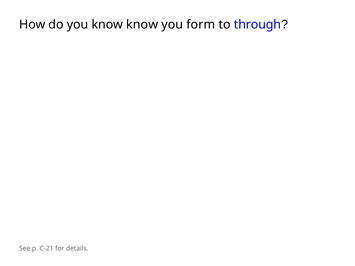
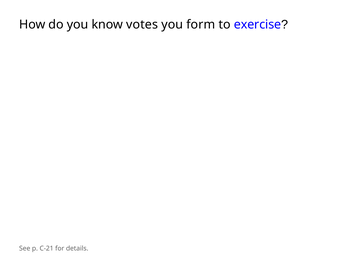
know know: know -> votes
through: through -> exercise
